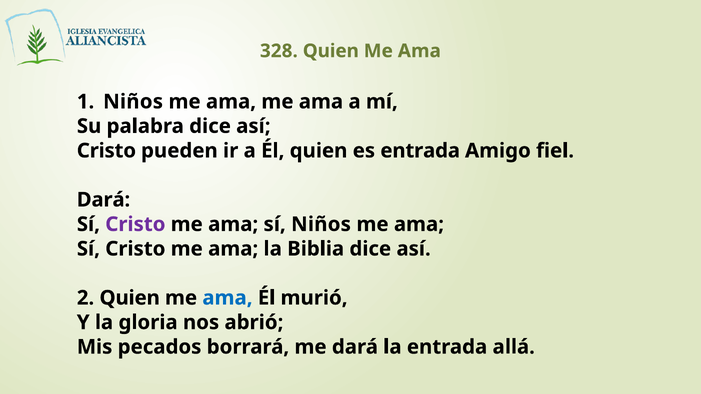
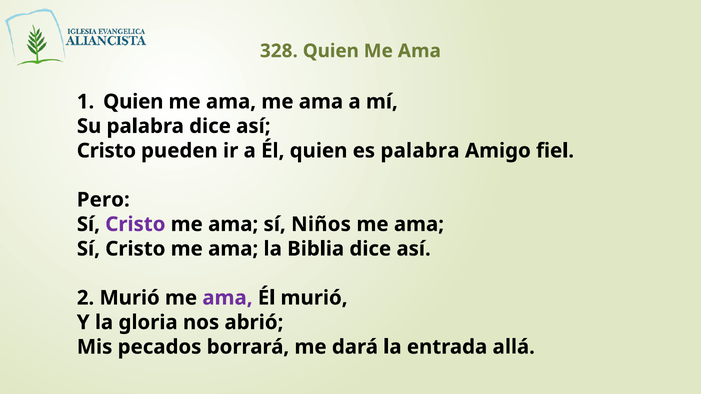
Niños at (133, 102): Niños -> Quien
es entrada: entrada -> palabra
Dará at (103, 200): Dará -> Pero
2 Quien: Quien -> Murió
ama at (227, 298) colour: blue -> purple
